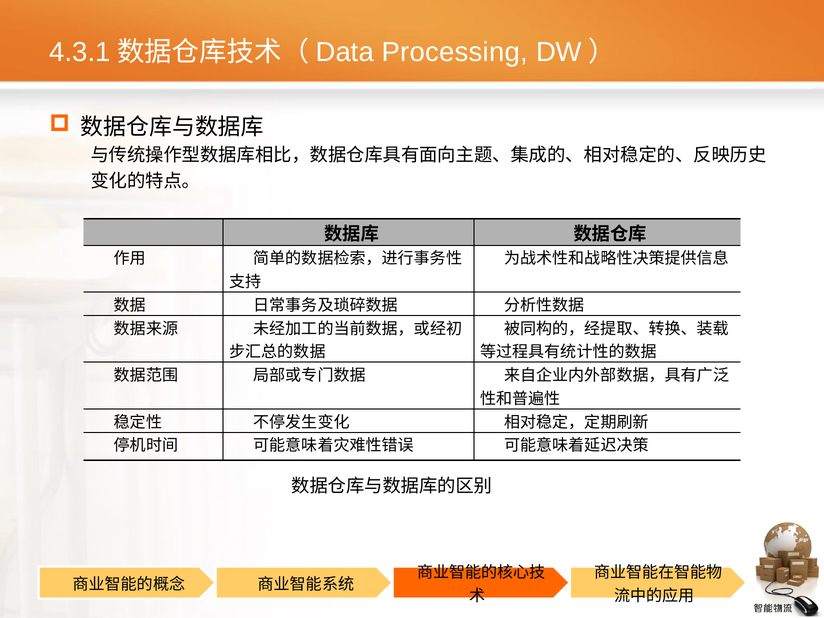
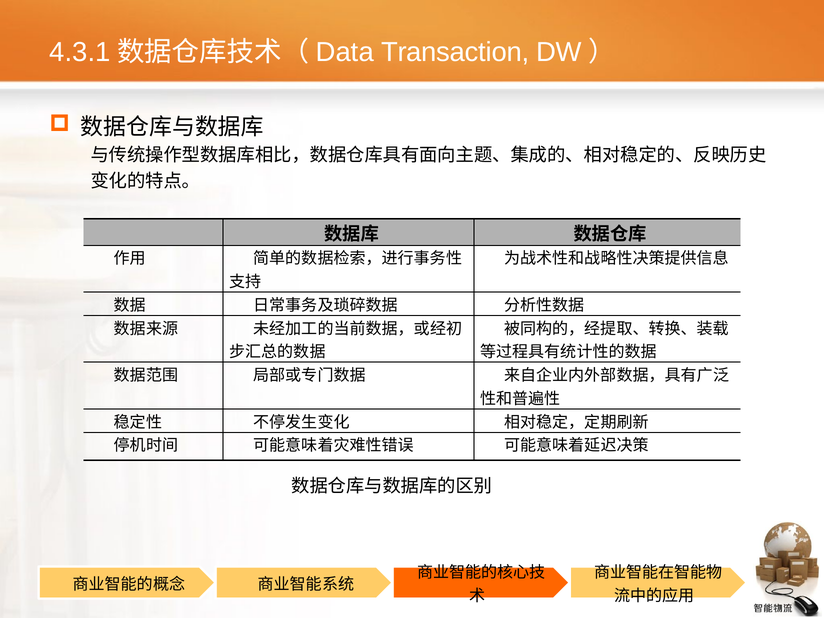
Processing: Processing -> Transaction
